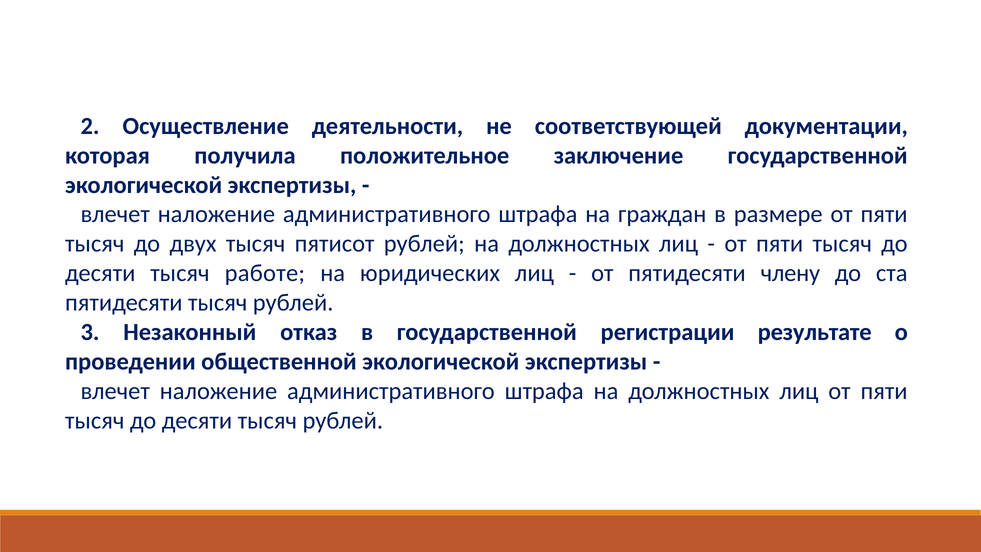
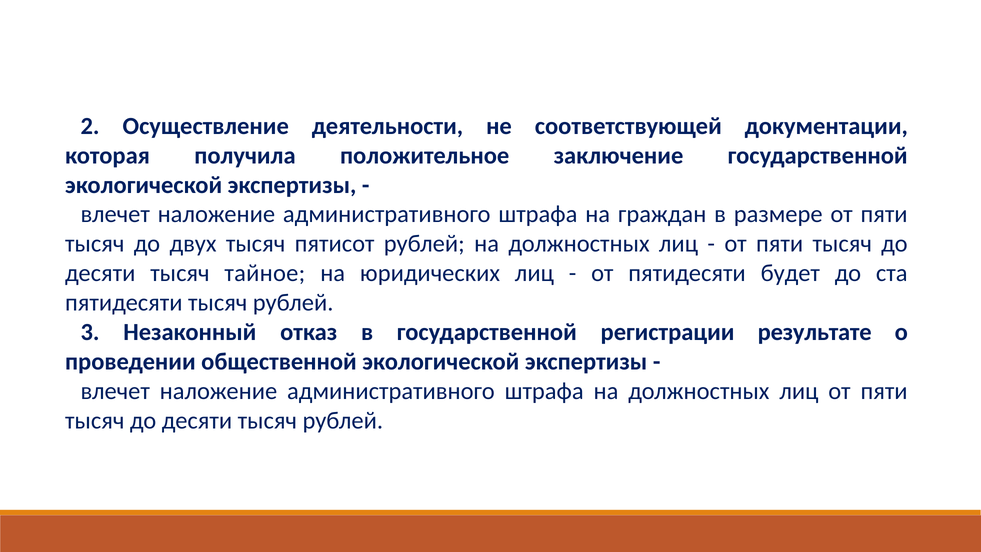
работе: работе -> тайное
члену: члену -> будет
